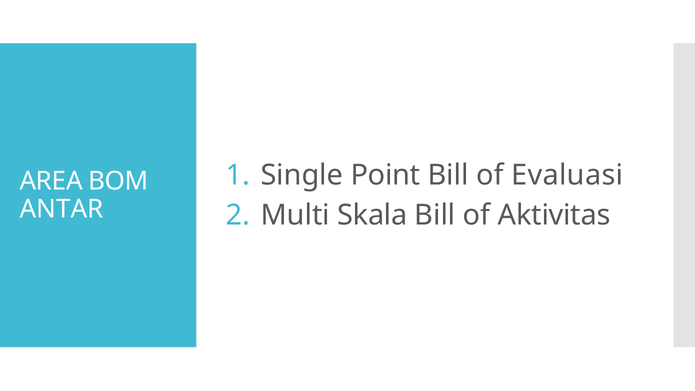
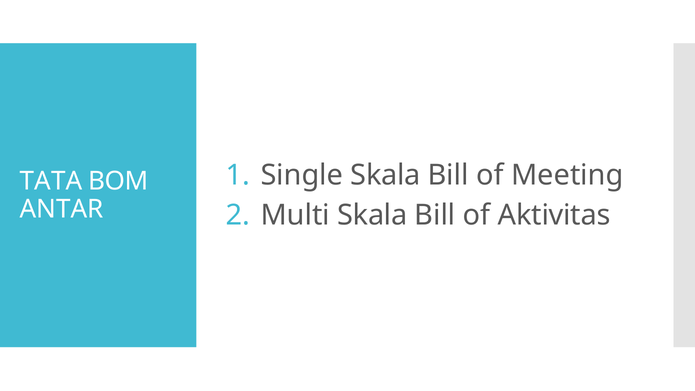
Single Point: Point -> Skala
Evaluasi: Evaluasi -> Meeting
AREA: AREA -> TATA
